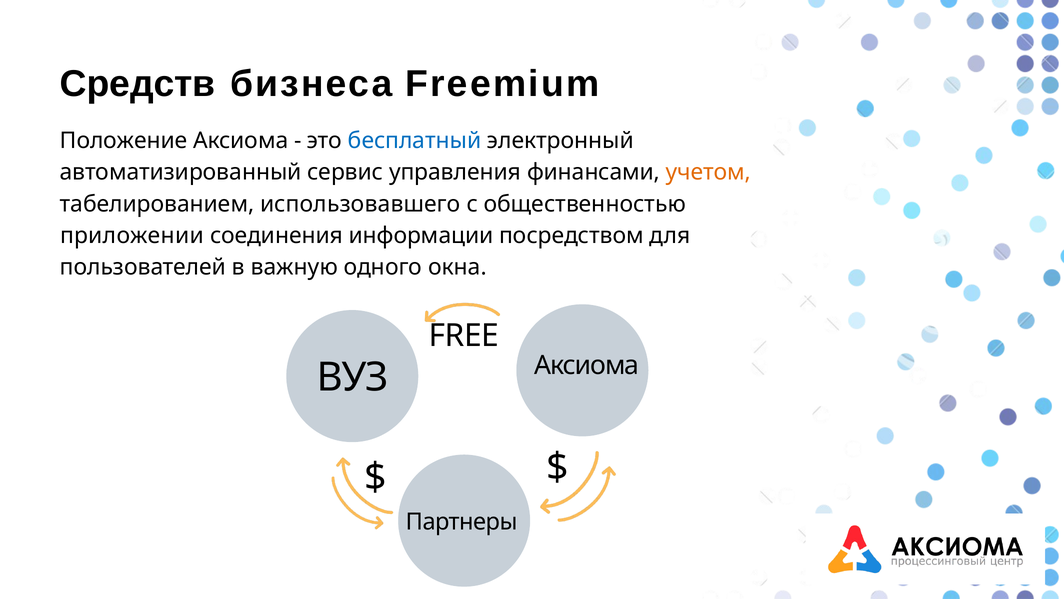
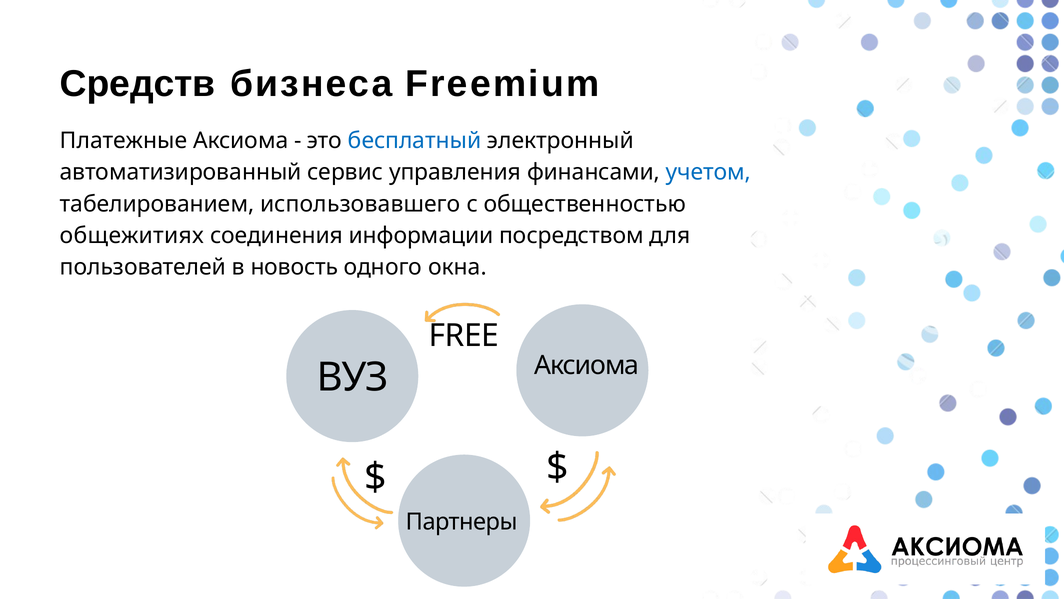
Положение: Положение -> Платежные
учетом colour: orange -> blue
приложении: приложении -> общежитиях
важную: важную -> новость
